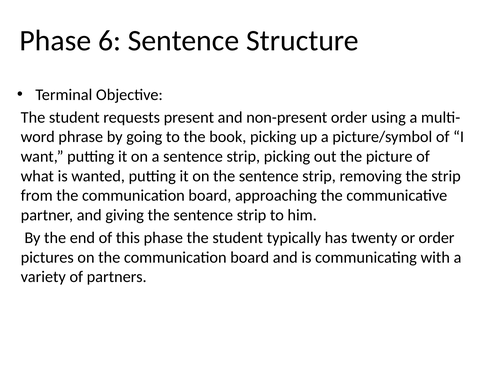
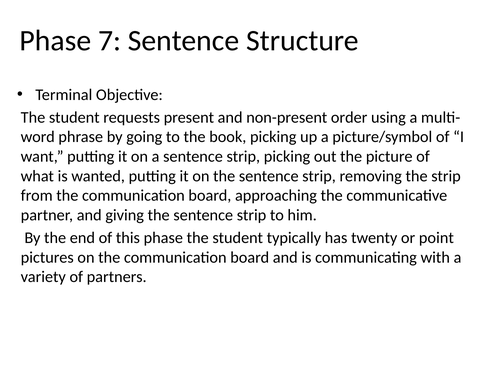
6: 6 -> 7
or order: order -> point
